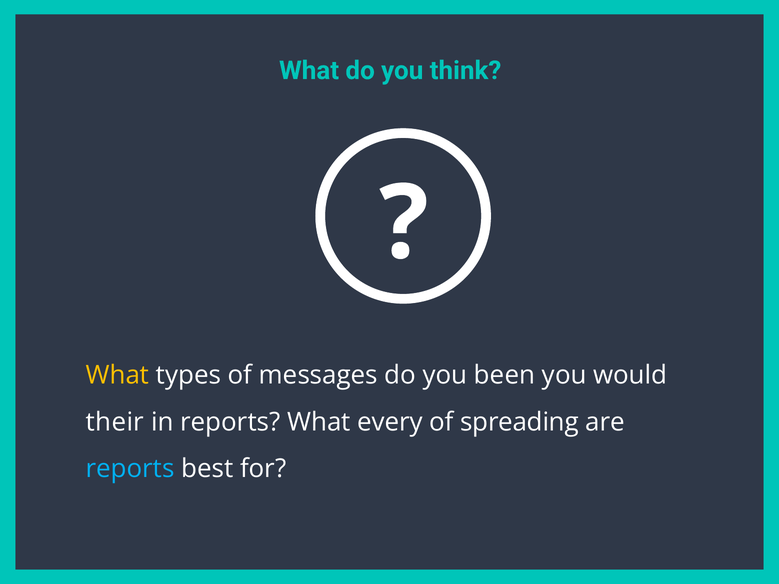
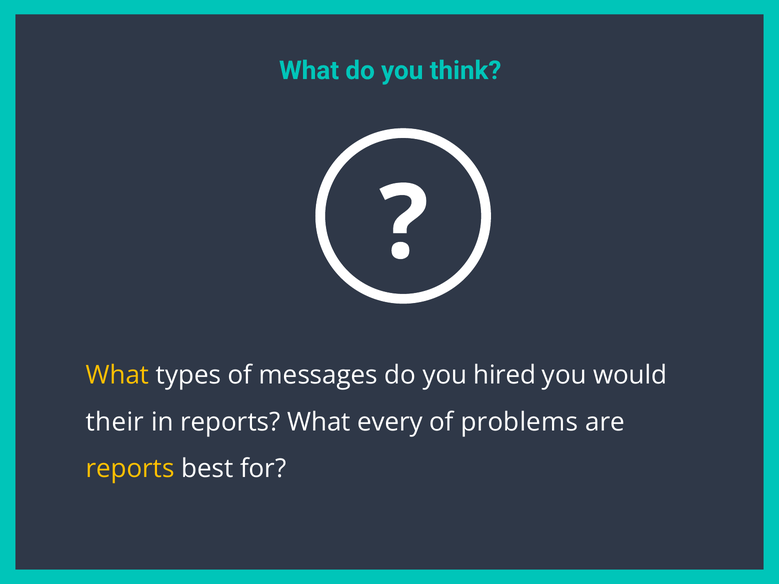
been: been -> hired
spreading: spreading -> problems
reports at (130, 469) colour: light blue -> yellow
